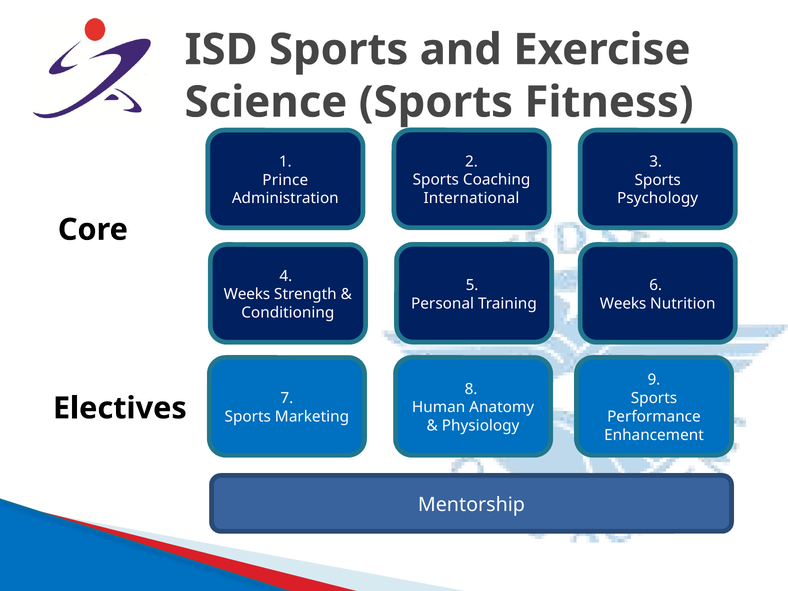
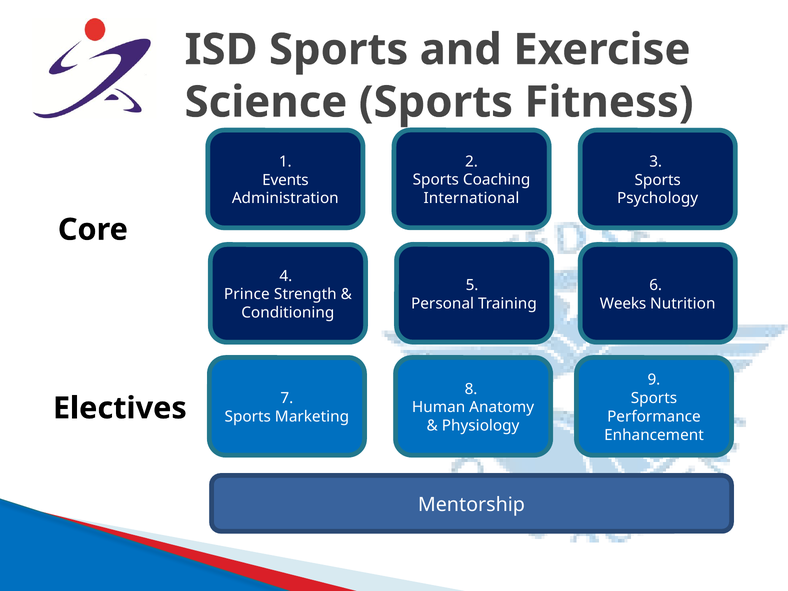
Prince: Prince -> Events
Weeks at (247, 294): Weeks -> Prince
